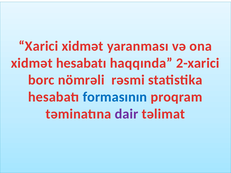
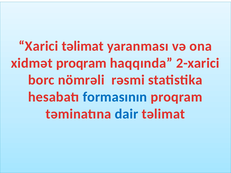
Xarici xidmət: xidmət -> təlimat
xidmət hesabatı: hesabatı -> proqram
dair colour: purple -> blue
